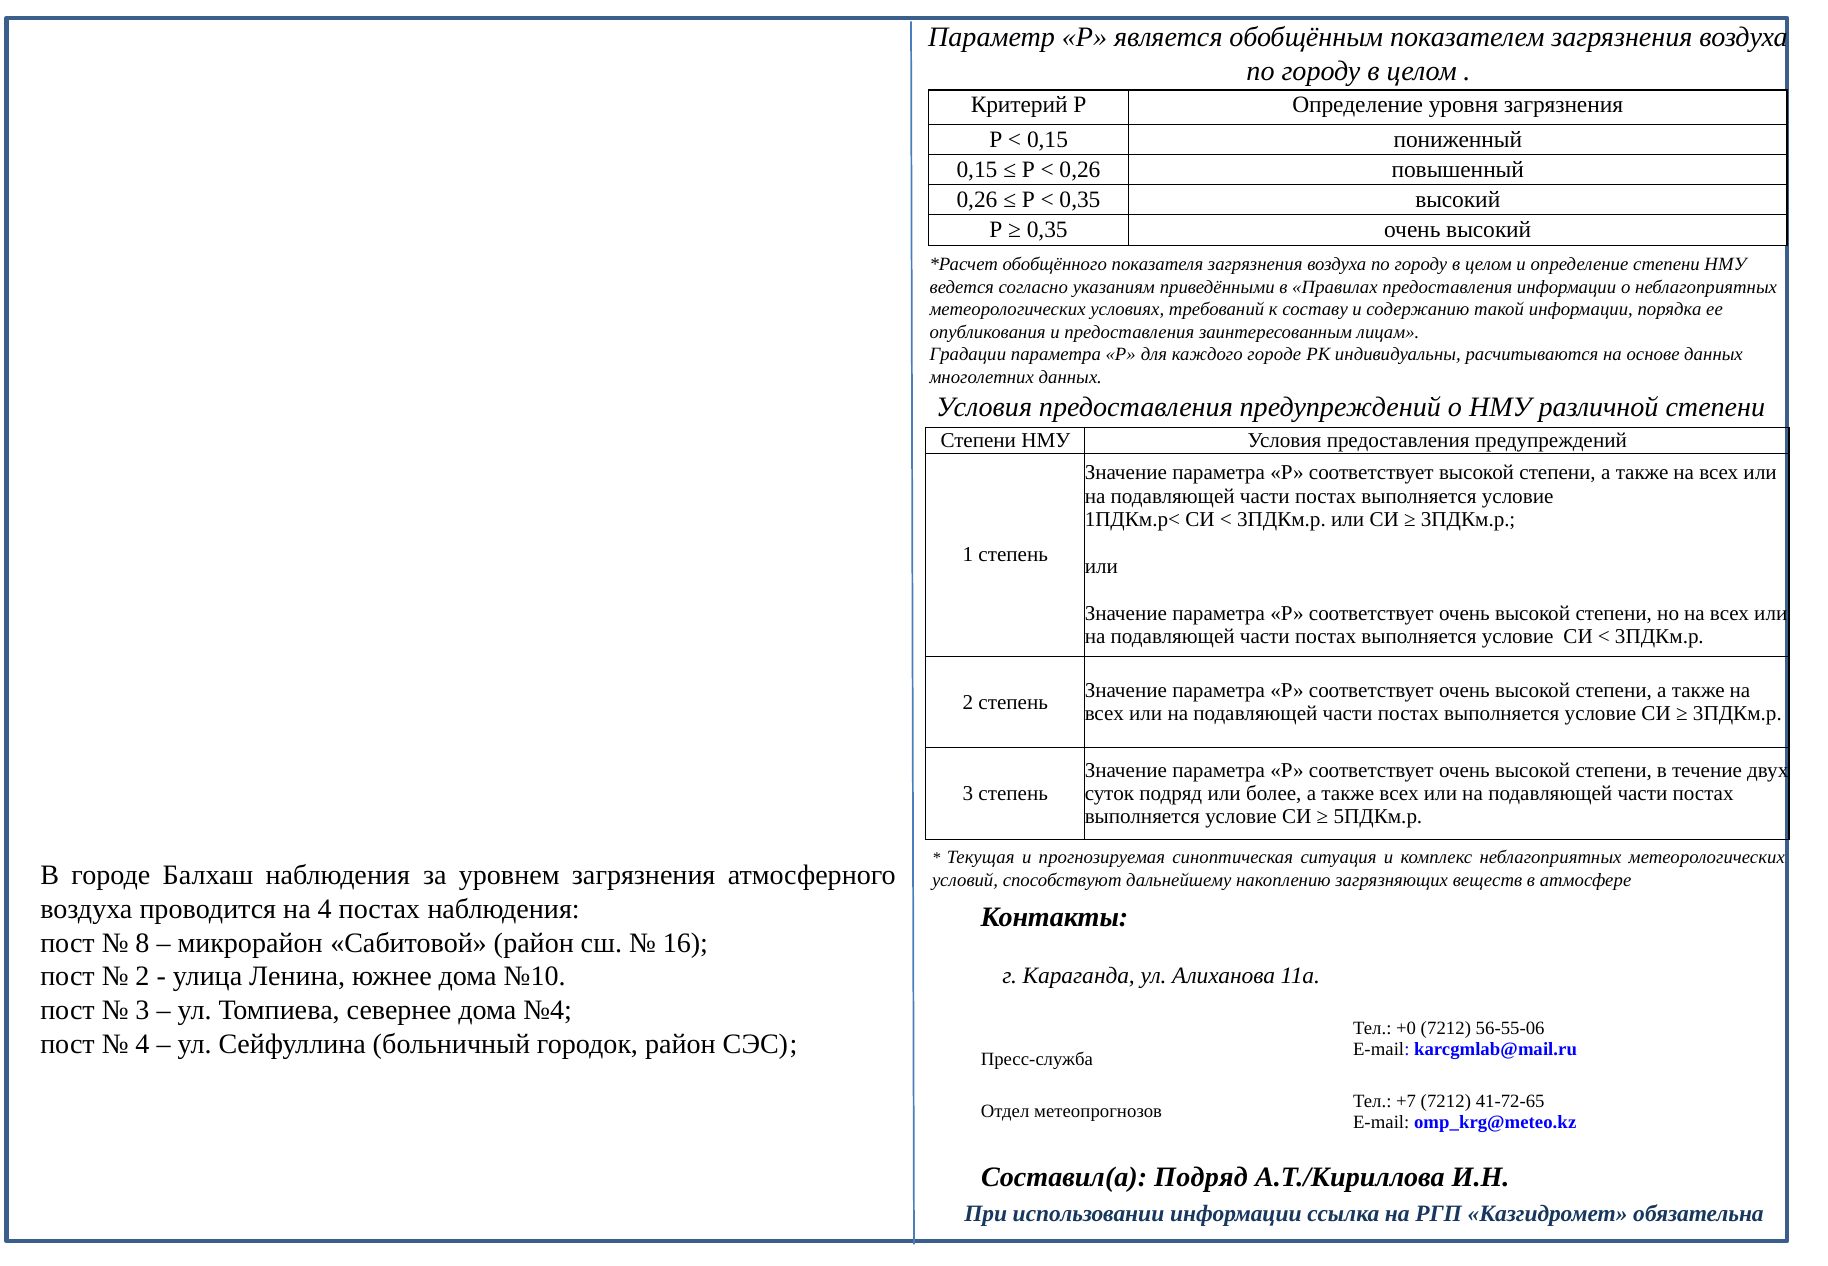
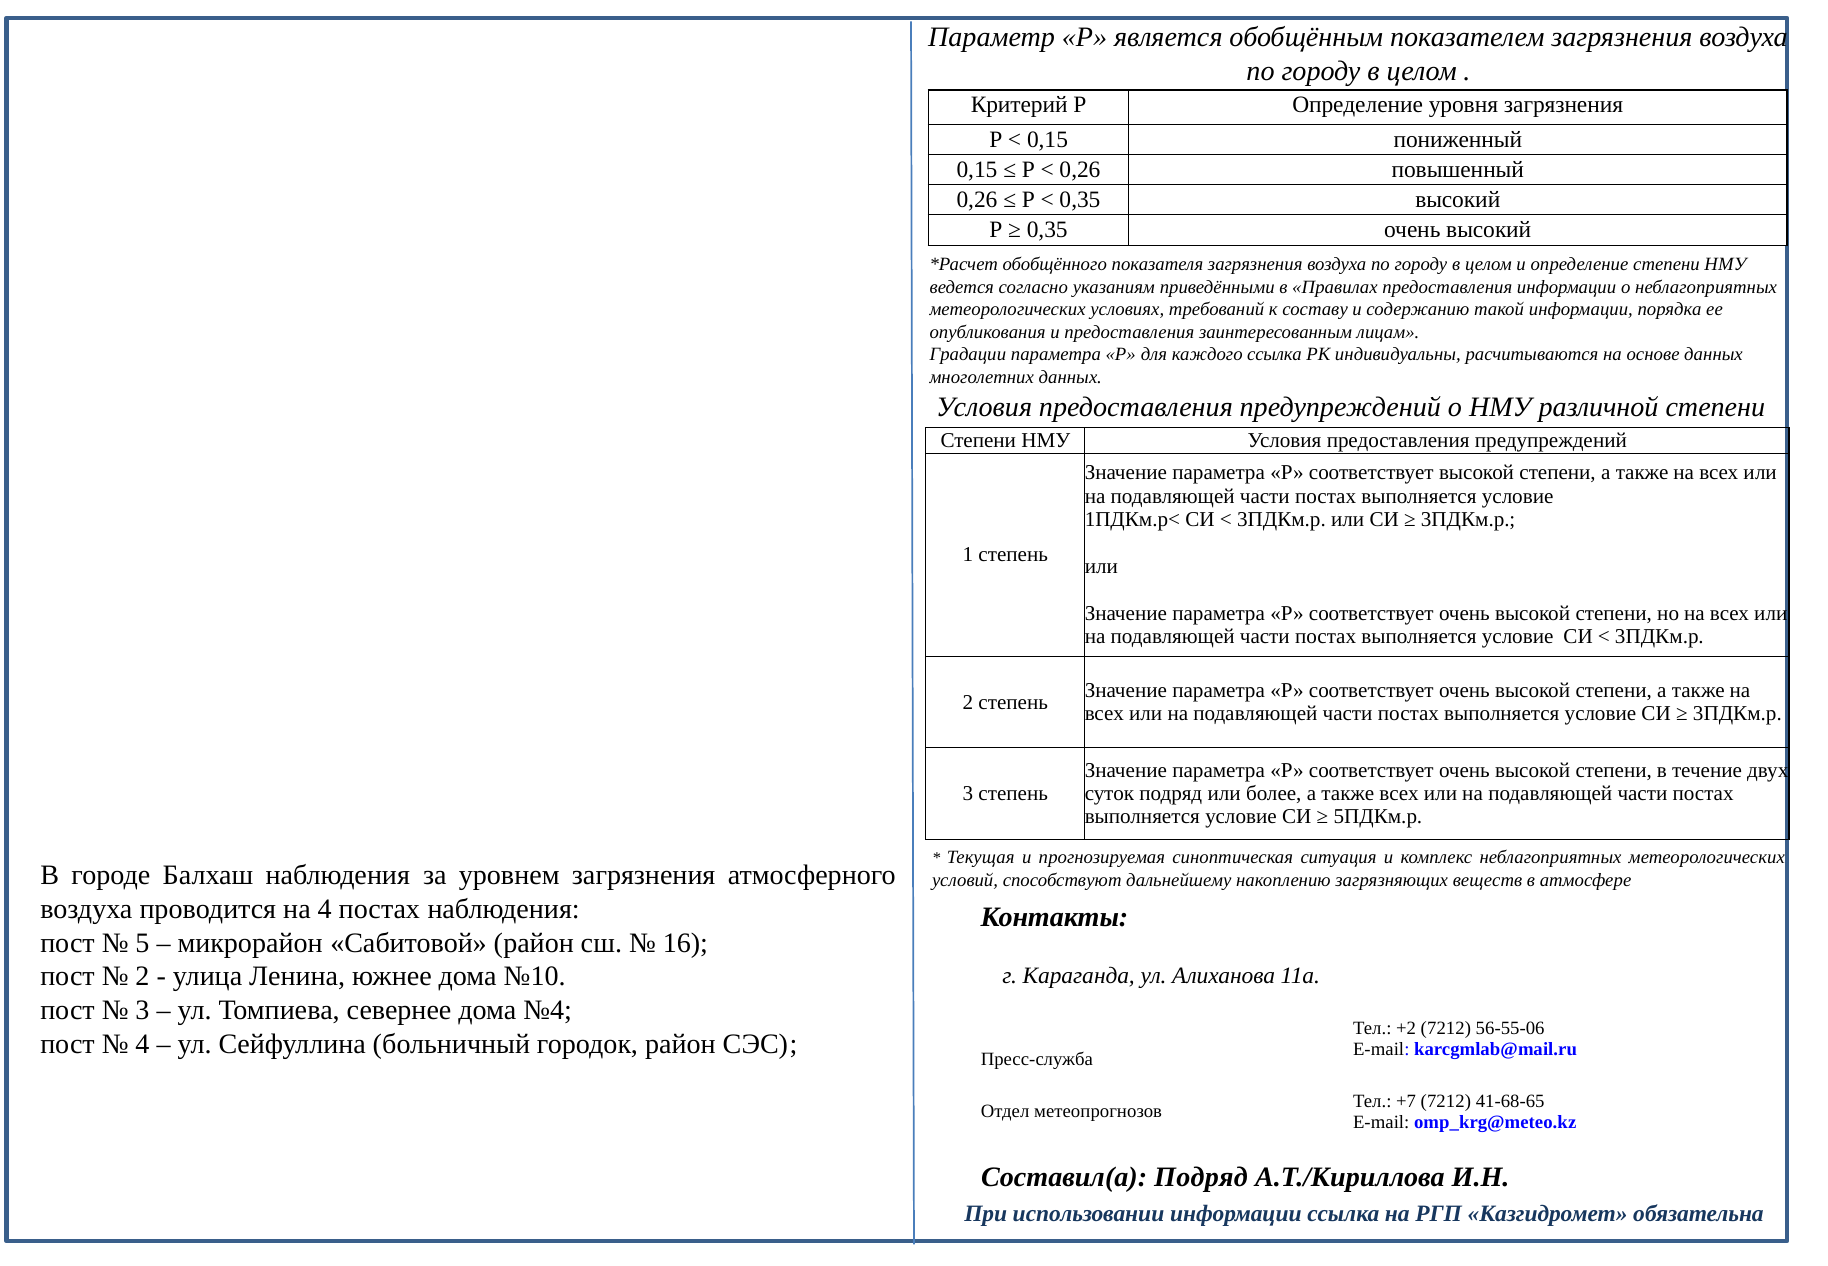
каждого городе: городе -> ссылка
8: 8 -> 5
+0: +0 -> +2
41-72-65: 41-72-65 -> 41-68-65
